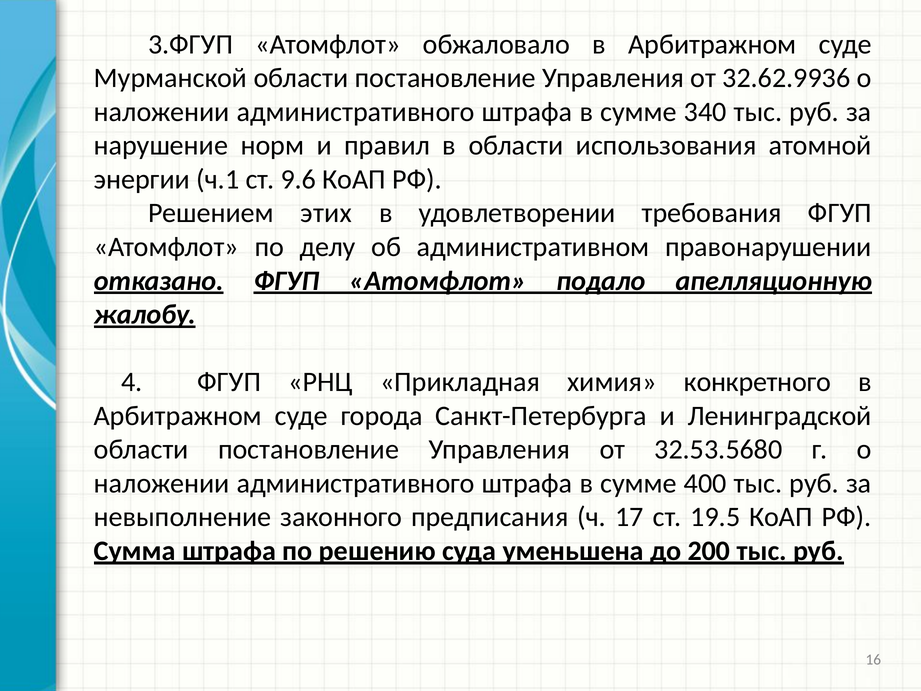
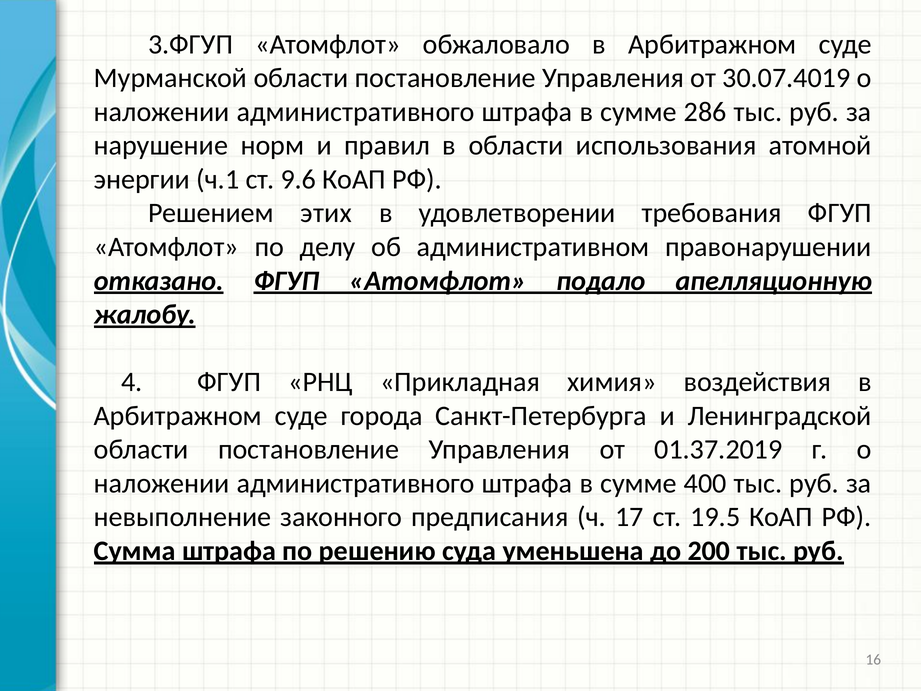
32.62.9936: 32.62.9936 -> 30.07.4019
340: 340 -> 286
конкретного: конкретного -> воздействия
32.53.5680: 32.53.5680 -> 01.37.2019
